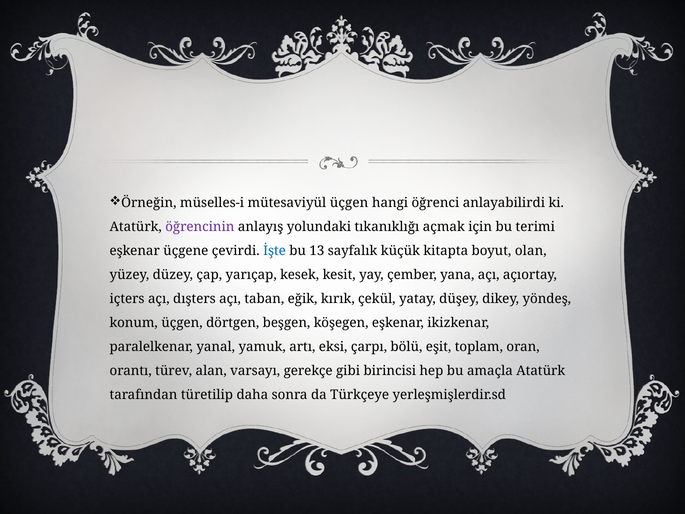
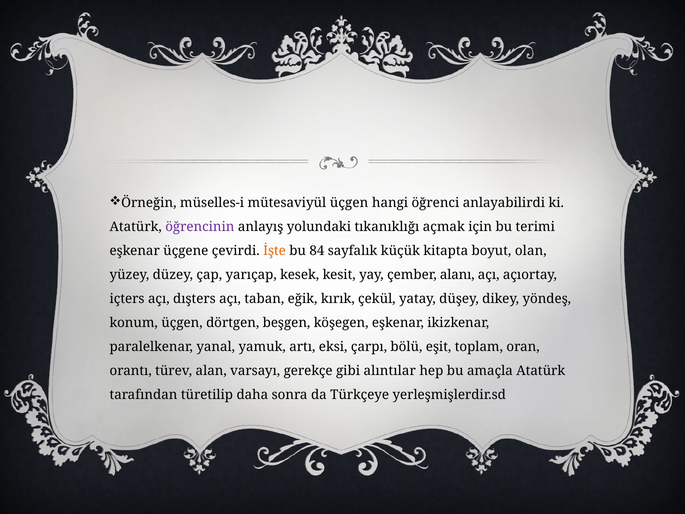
İşte colour: blue -> orange
13: 13 -> 84
yana: yana -> alanı
birincisi: birincisi -> alıntılar
